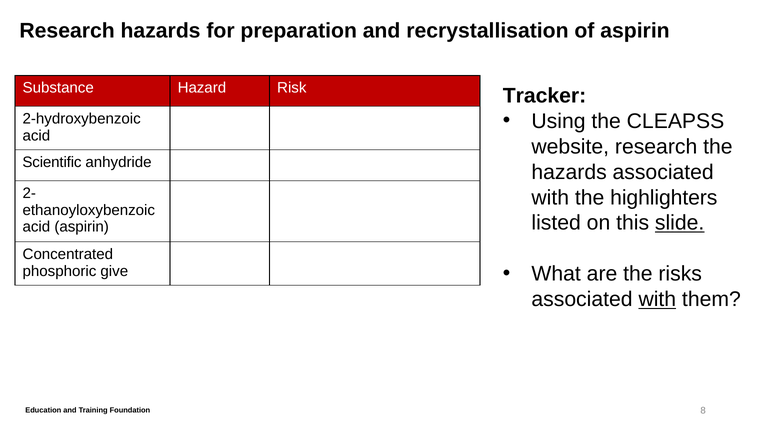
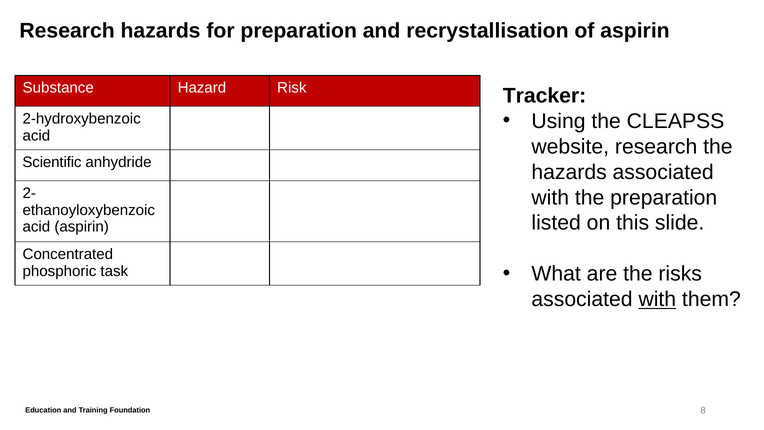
the highlighters: highlighters -> preparation
slide underline: present -> none
give: give -> task
